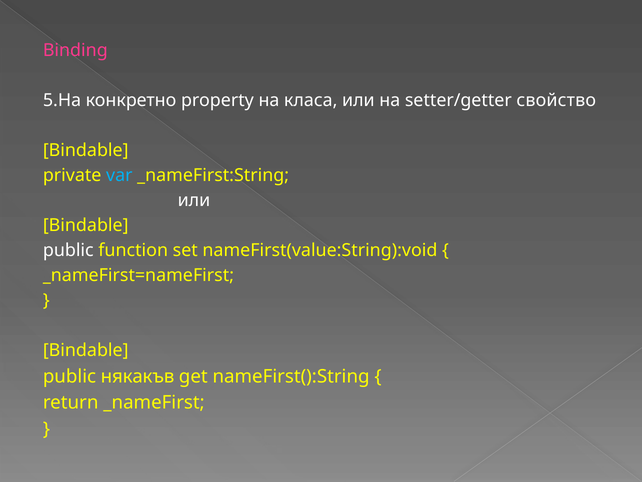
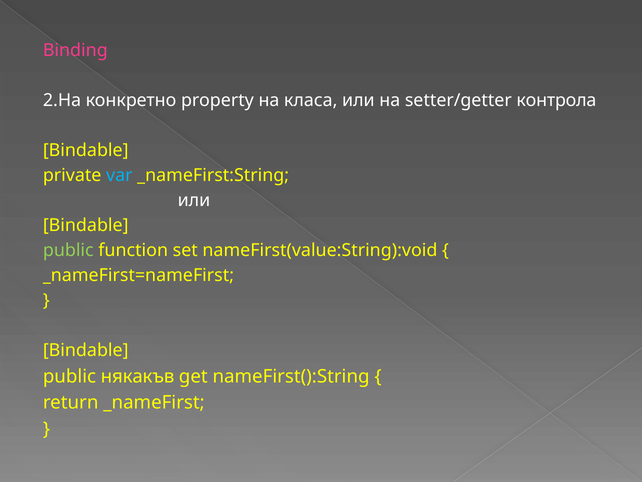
5.На: 5.На -> 2.На
свойство: свойство -> контрола
public at (68, 250) colour: white -> light green
